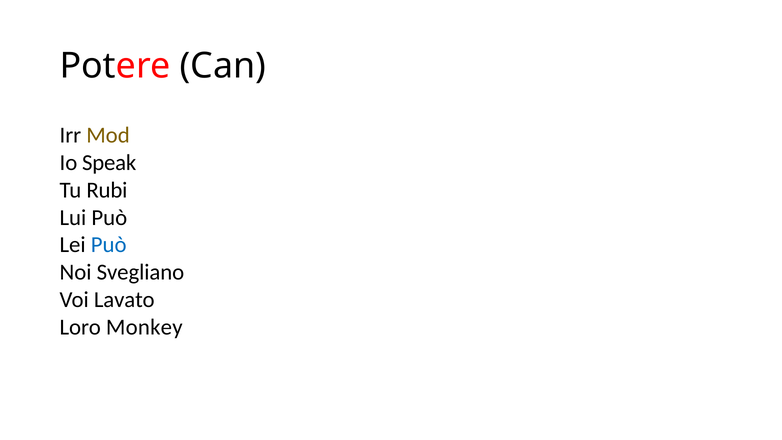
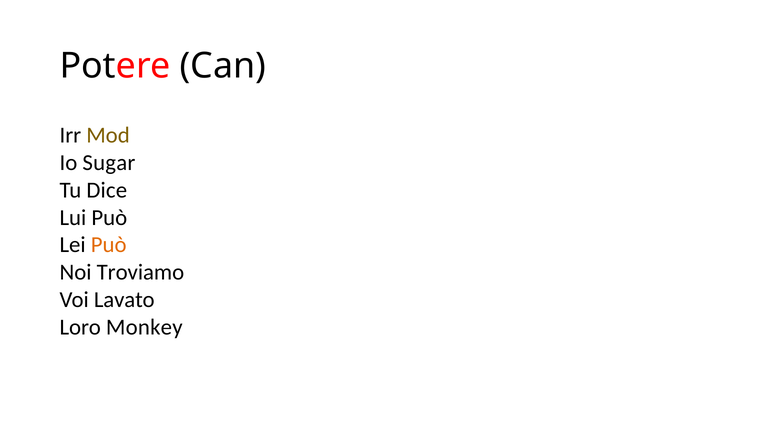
Speak: Speak -> Sugar
Rubi: Rubi -> Dice
Può at (109, 245) colour: blue -> orange
Svegliano: Svegliano -> Troviamo
